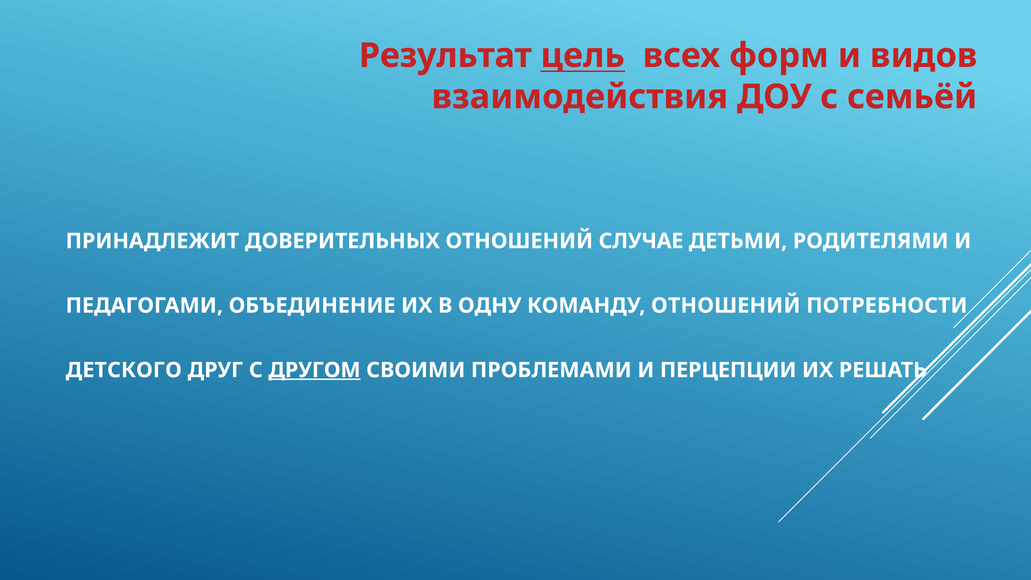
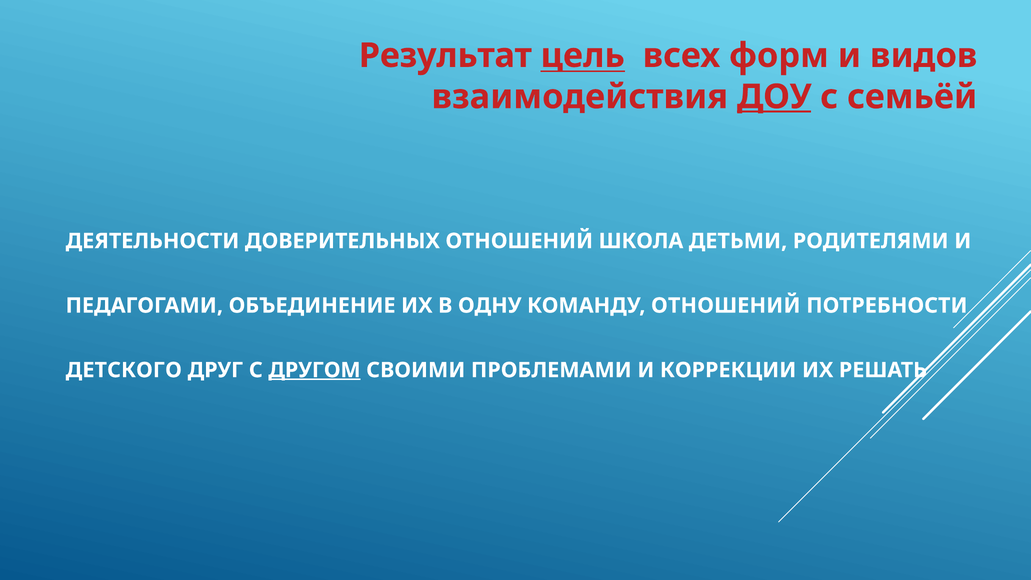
ДОУ underline: none -> present
ПРИНАДЛЕЖИТ: ПРИНАДЛЕЖИТ -> ДЕЯТЕЛЬНОСТИ
СЛУЧАЕ: СЛУЧАЕ -> ШКОЛА
ПЕРЦЕПЦИИ: ПЕРЦЕПЦИИ -> КОРРЕКЦИИ
